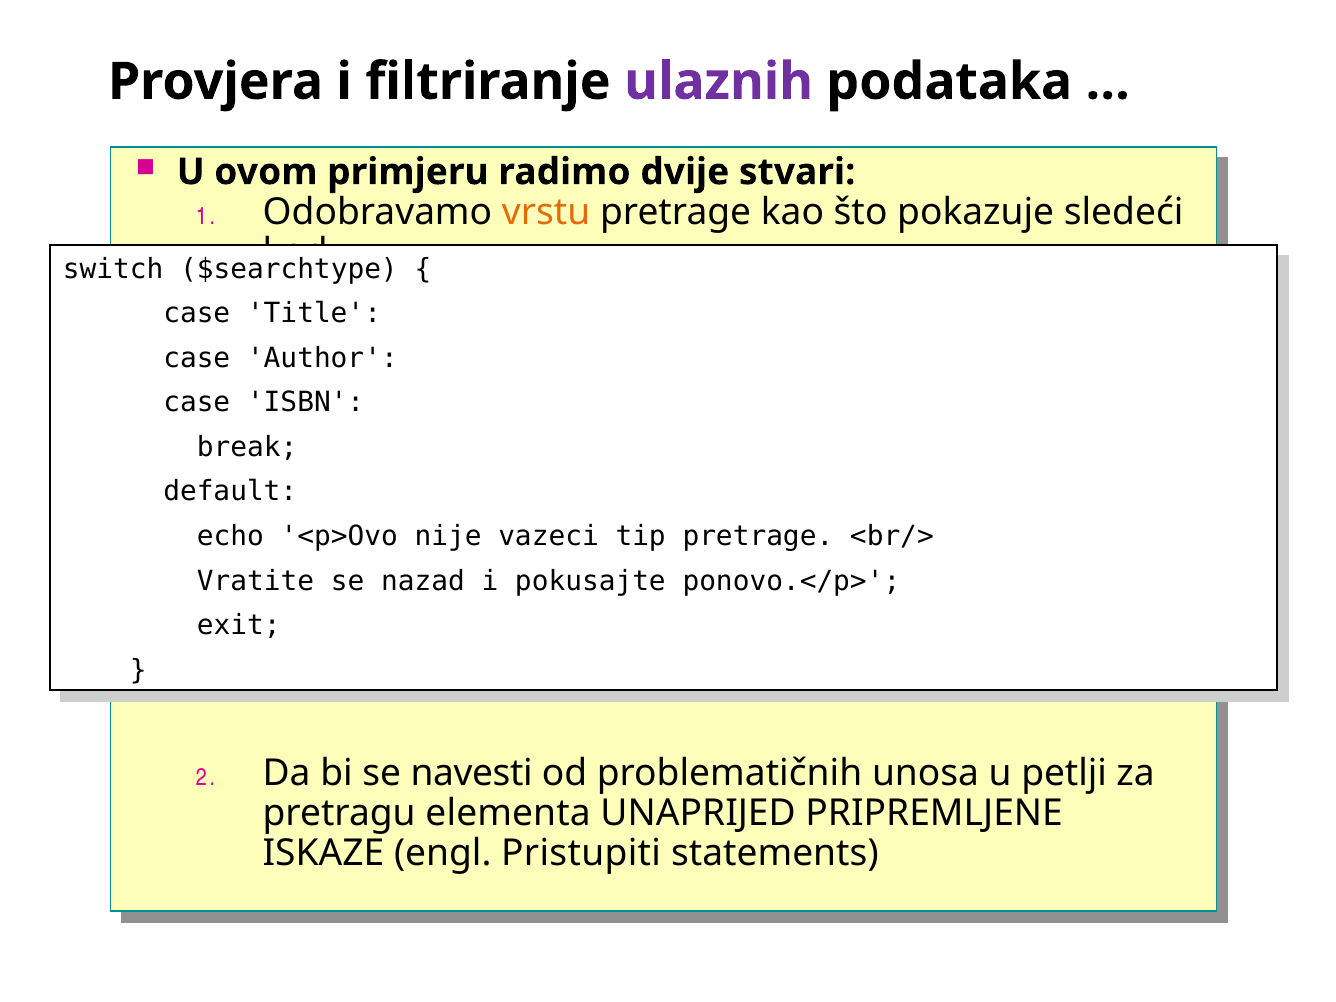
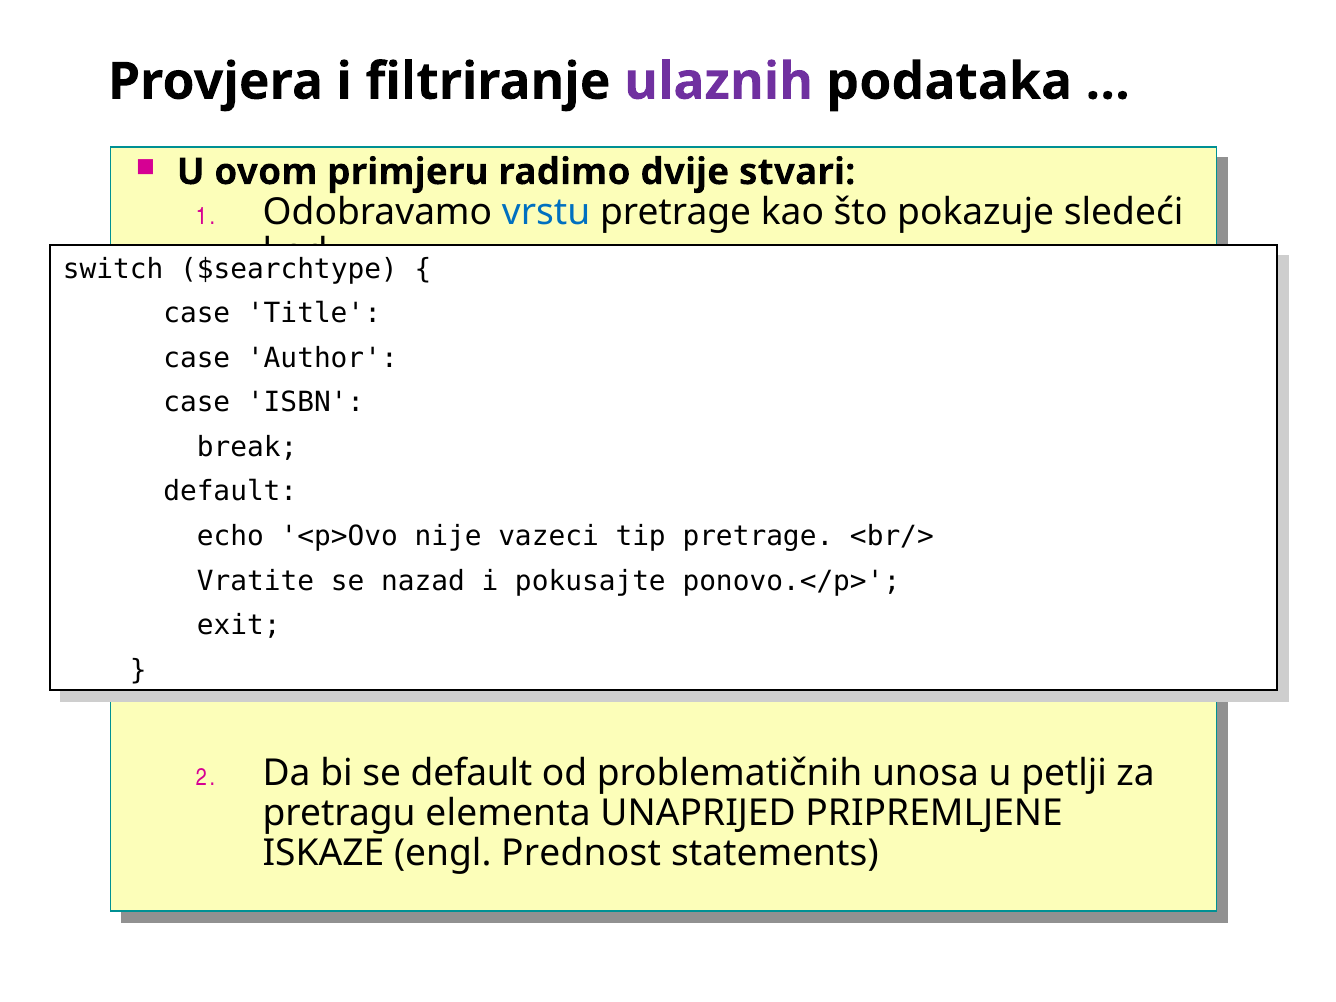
vrstu colour: orange -> blue
se navesti: navesti -> default
Pristupiti: Pristupiti -> Prednost
